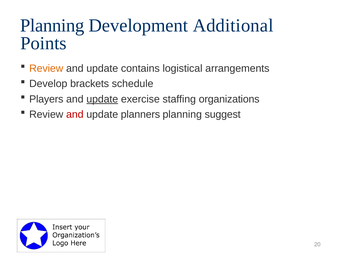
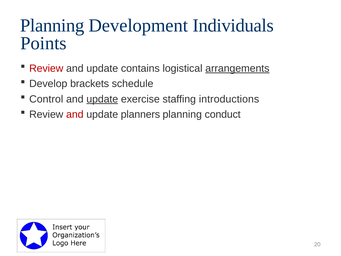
Additional: Additional -> Individuals
Review at (46, 68) colour: orange -> red
arrangements underline: none -> present
Players: Players -> Control
organizations: organizations -> introductions
suggest: suggest -> conduct
